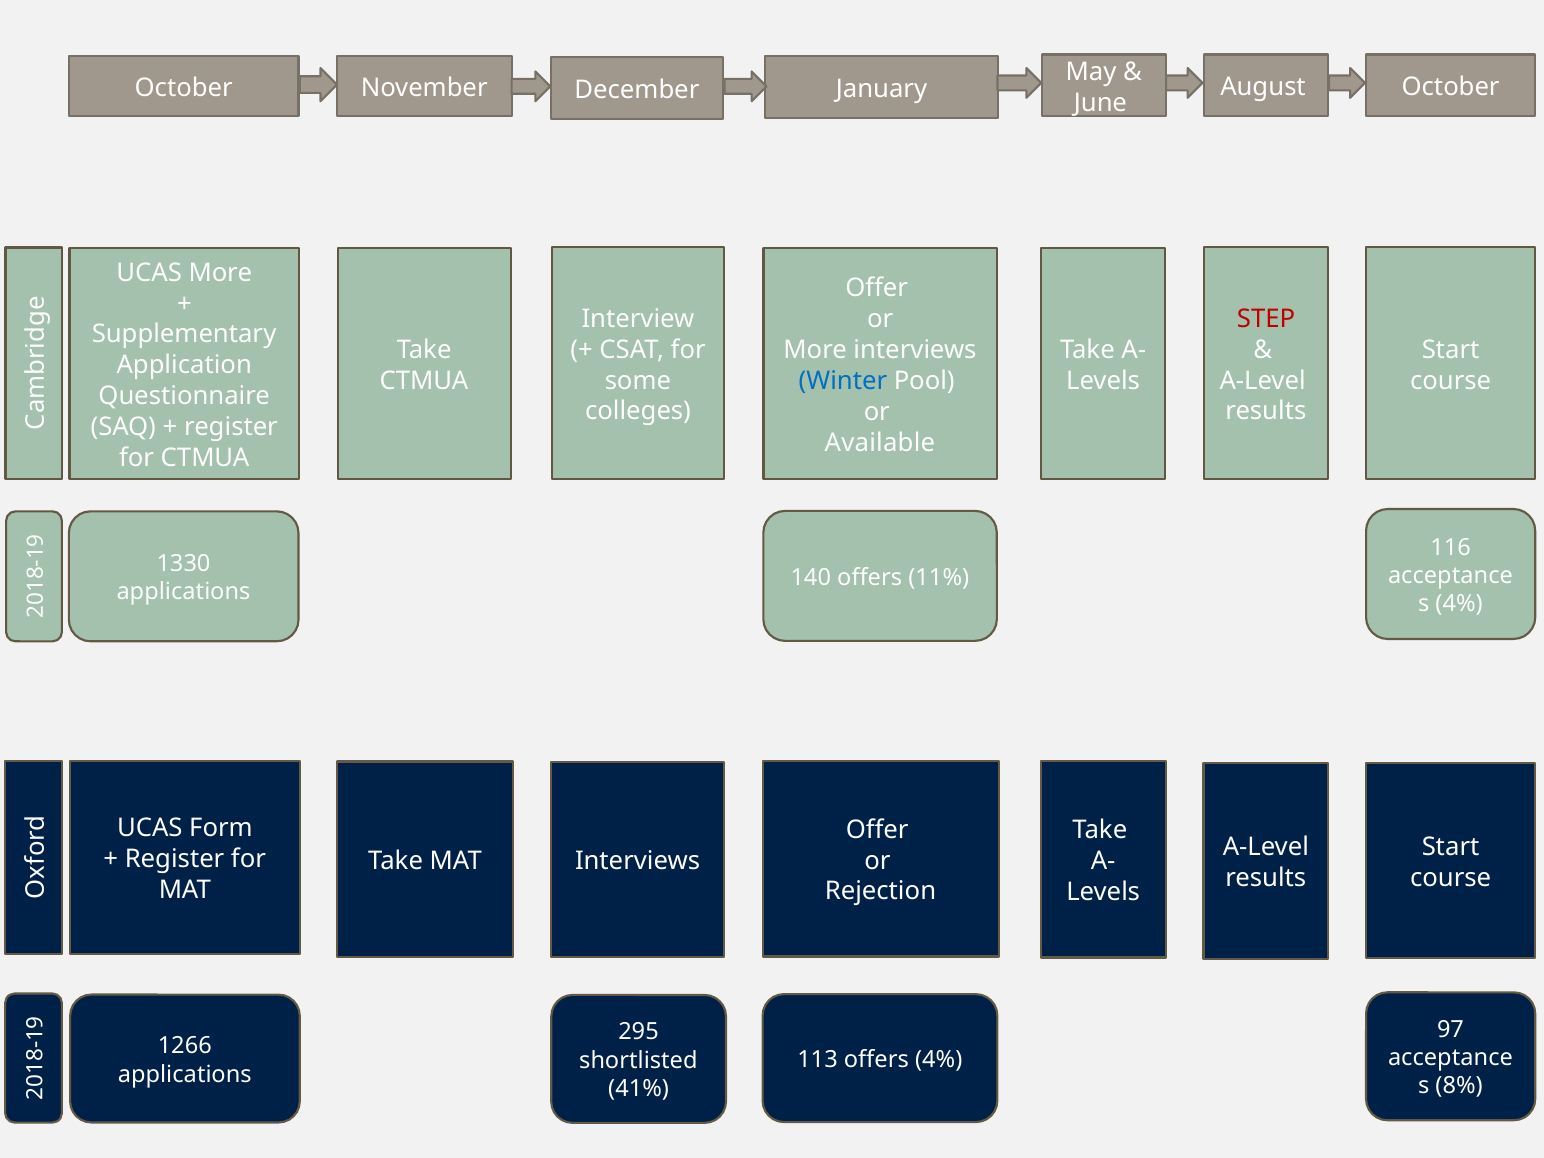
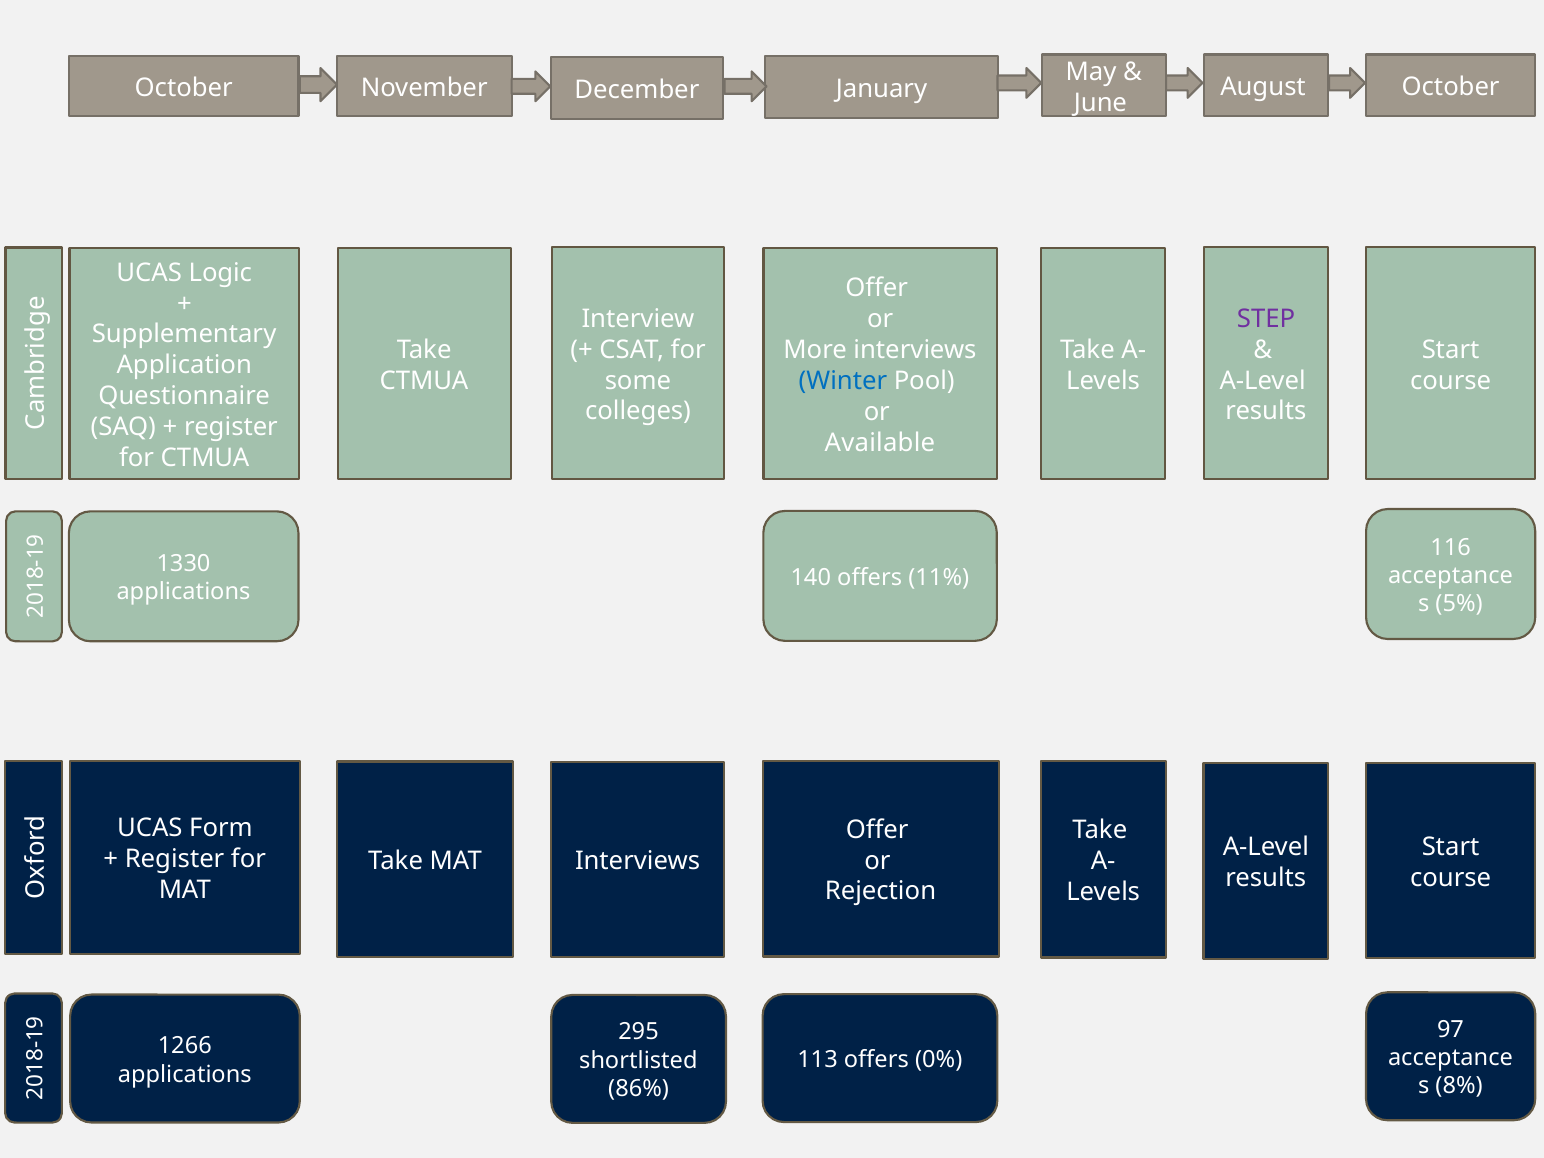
UCAS More: More -> Logic
STEP colour: red -> purple
4% at (1459, 604): 4% -> 5%
offers 4%: 4% -> 0%
41%: 41% -> 86%
